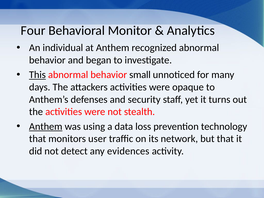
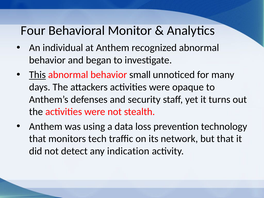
Anthem at (46, 126) underline: present -> none
user: user -> tech
evidences: evidences -> indication
